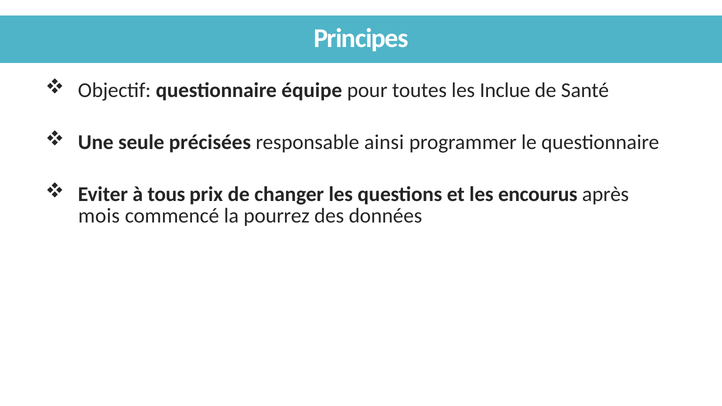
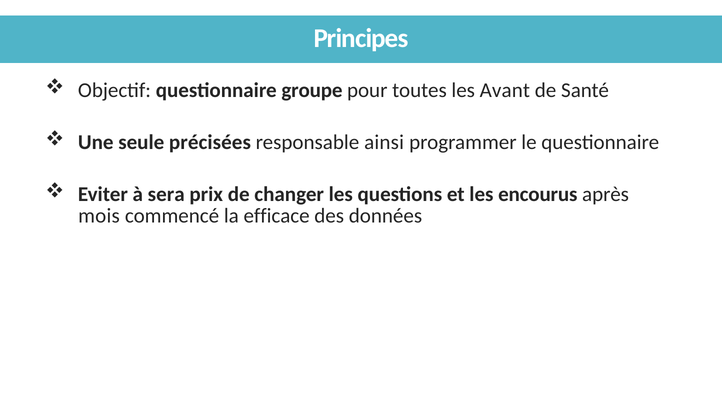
équipe: équipe -> groupe
Inclue: Inclue -> Avant
tous: tous -> sera
pourrez: pourrez -> efficace
